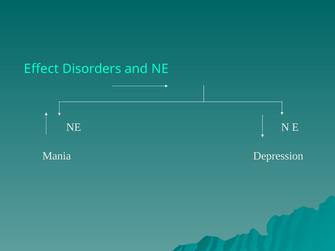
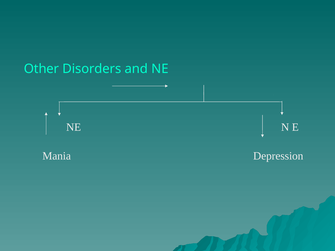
Effect: Effect -> Other
